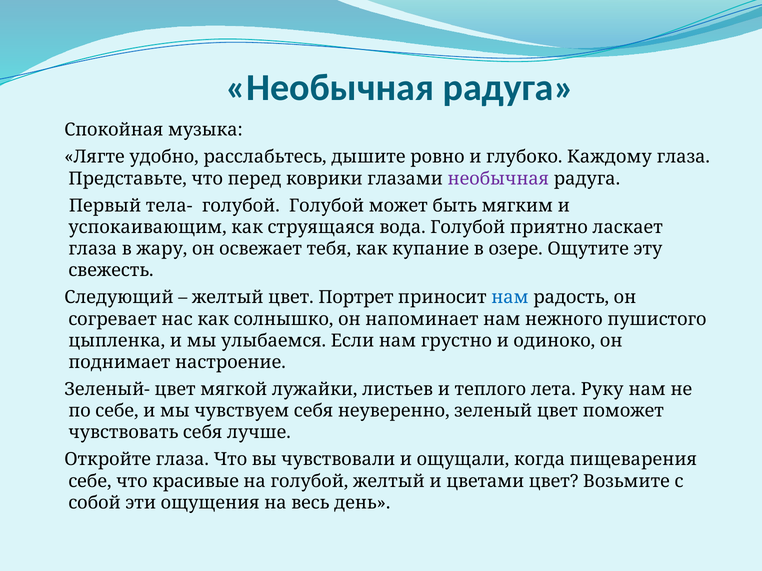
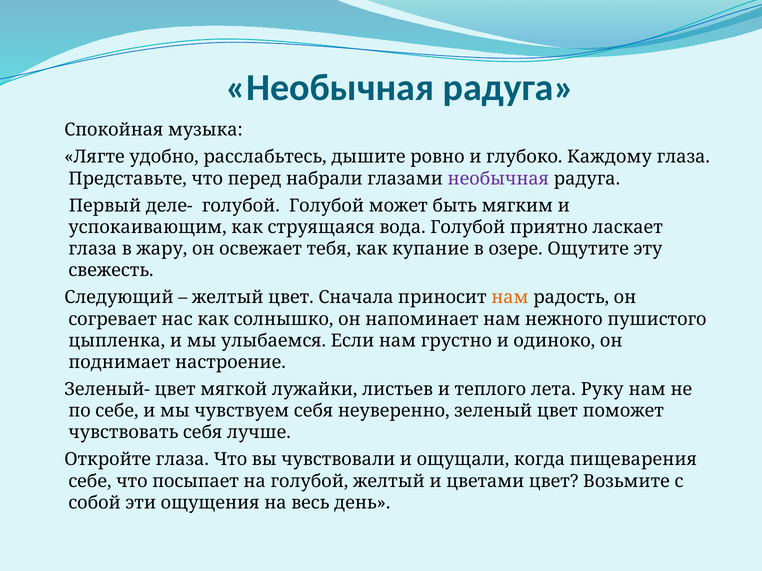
коврики: коврики -> набрали
тела-: тела- -> деле-
Портрет: Портрет -> Сначала
нам at (510, 298) colour: blue -> orange
красивые: красивые -> посыпает
